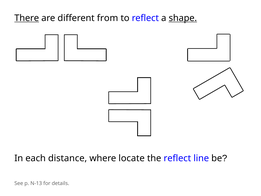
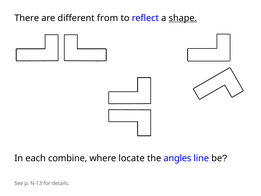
There underline: present -> none
distance: distance -> combine
the reflect: reflect -> angles
